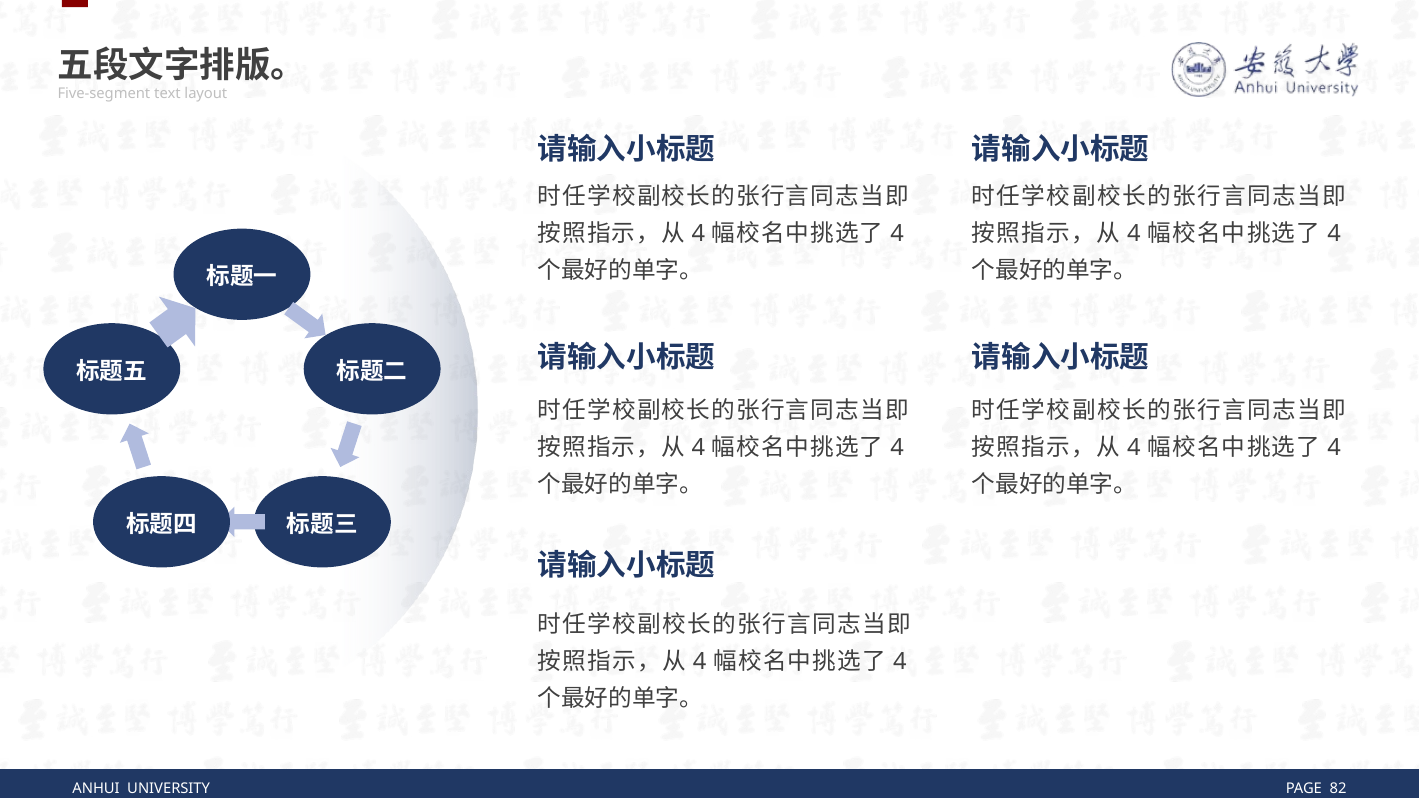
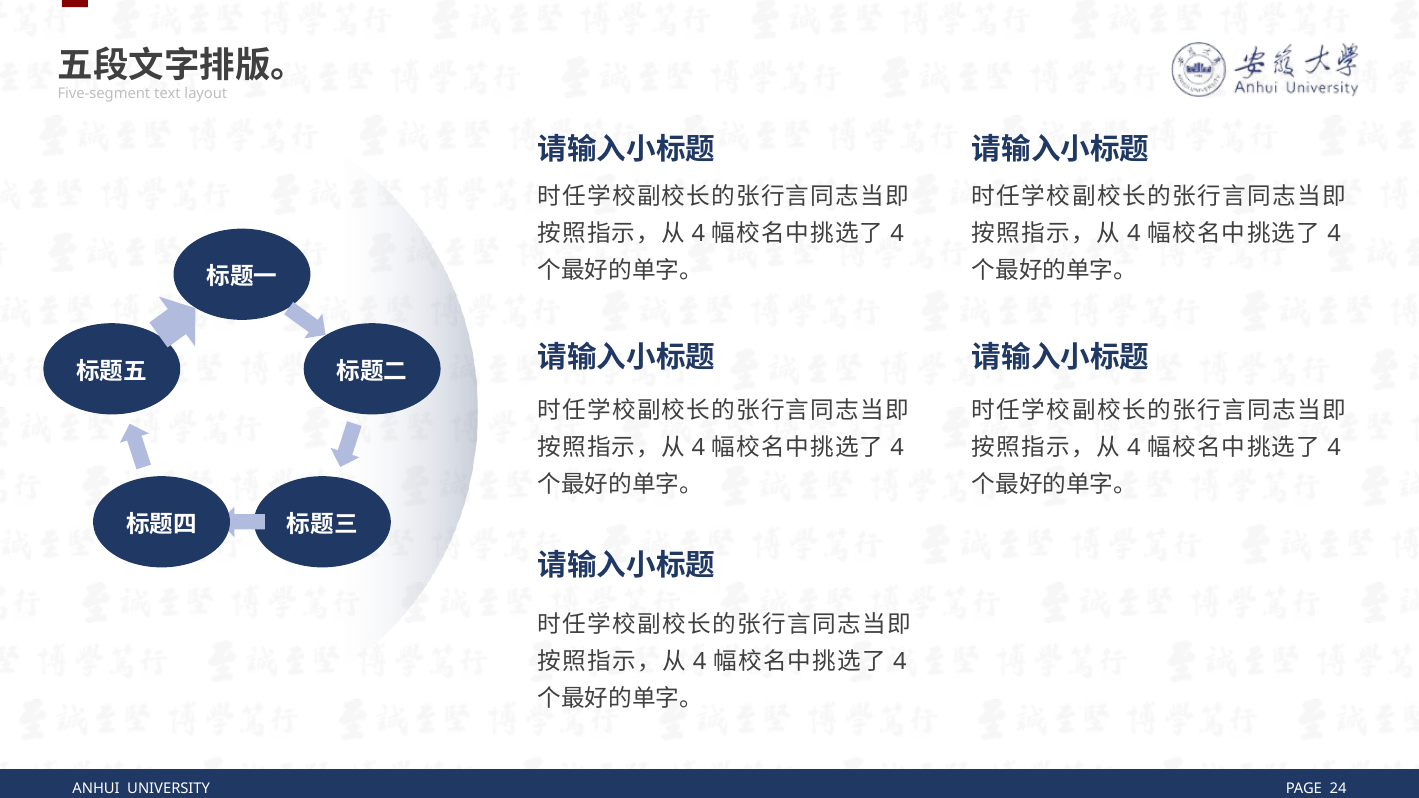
82: 82 -> 24
